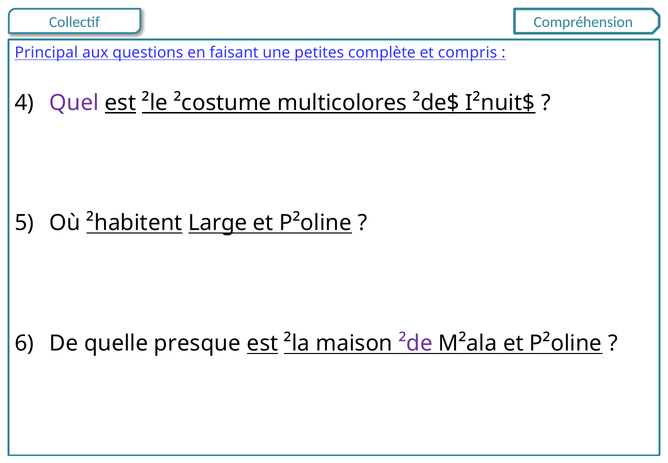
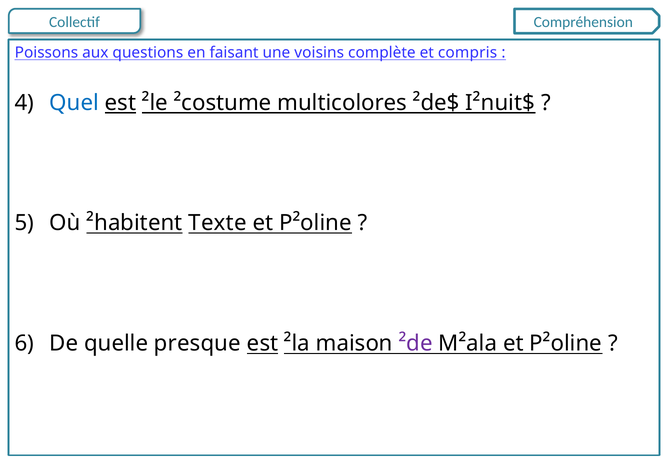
Principal: Principal -> Poissons
petites: petites -> voisins
Quel colour: purple -> blue
Large: Large -> Texte
